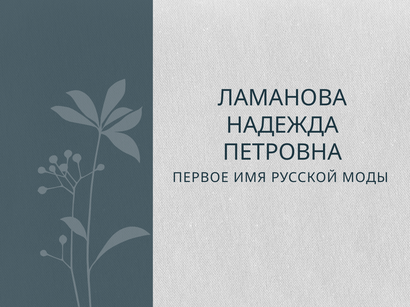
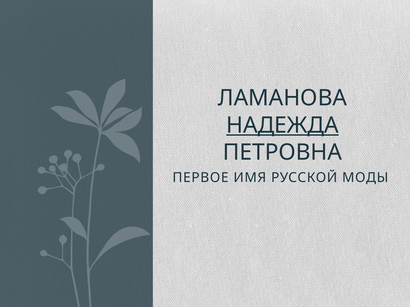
НАДЕЖДА underline: none -> present
